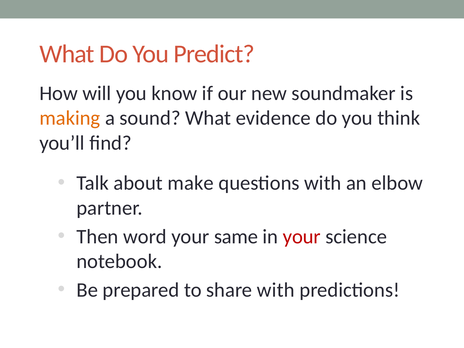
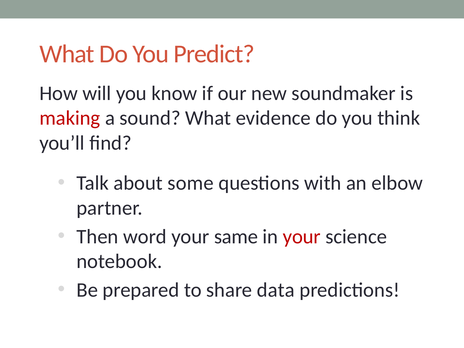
making colour: orange -> red
make: make -> some
share with: with -> data
